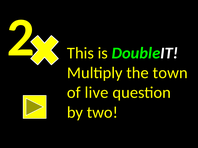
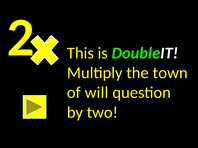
live: live -> will
